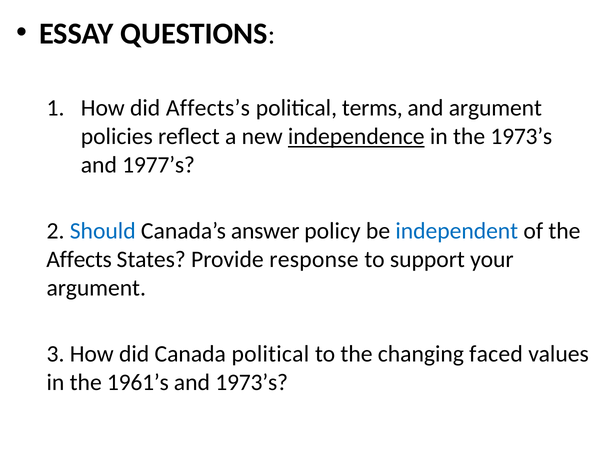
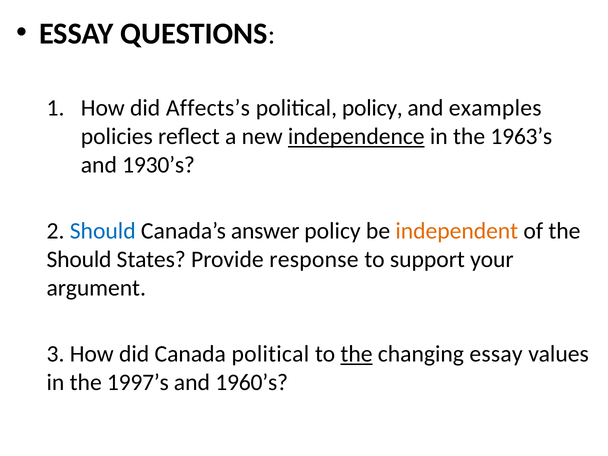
political terms: terms -> policy
and argument: argument -> examples
the 1973’s: 1973’s -> 1963’s
1977’s: 1977’s -> 1930’s
independent colour: blue -> orange
Affects at (79, 260): Affects -> Should
the at (357, 354) underline: none -> present
changing faced: faced -> essay
1961’s: 1961’s -> 1997’s
and 1973’s: 1973’s -> 1960’s
